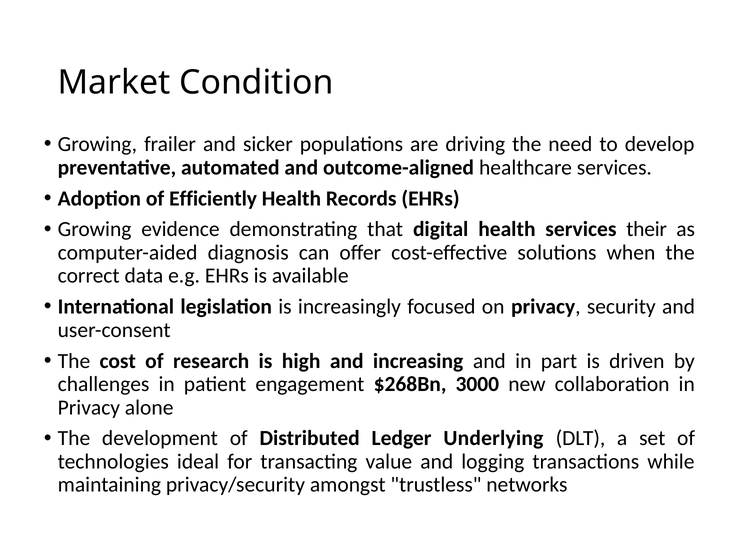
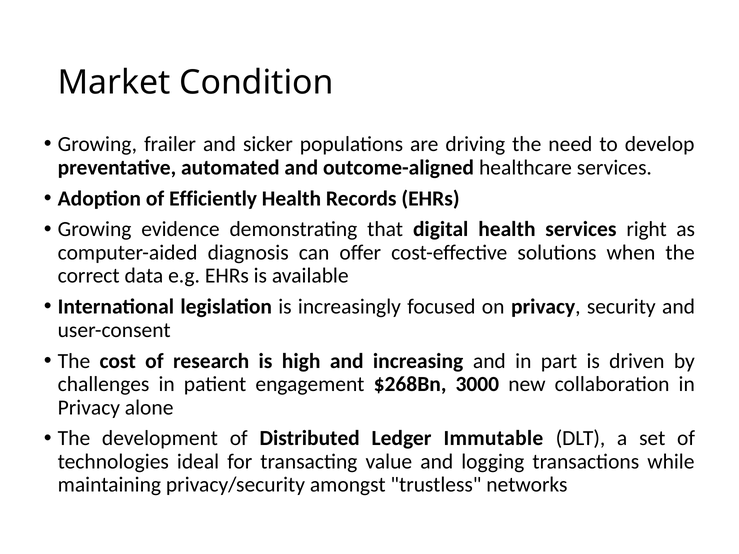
their: their -> right
Underlying: Underlying -> Immutable
